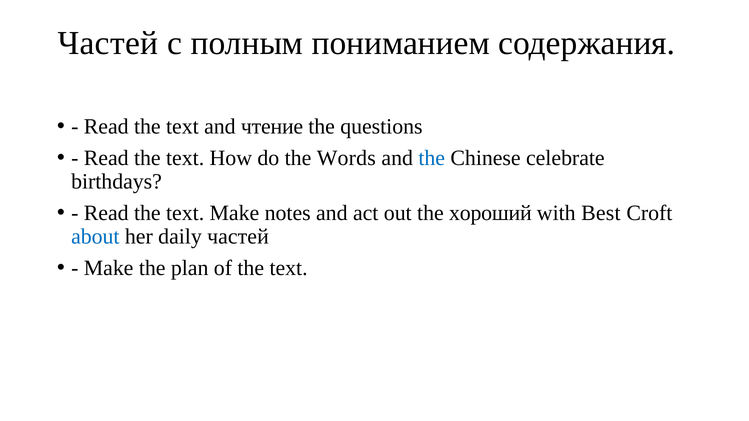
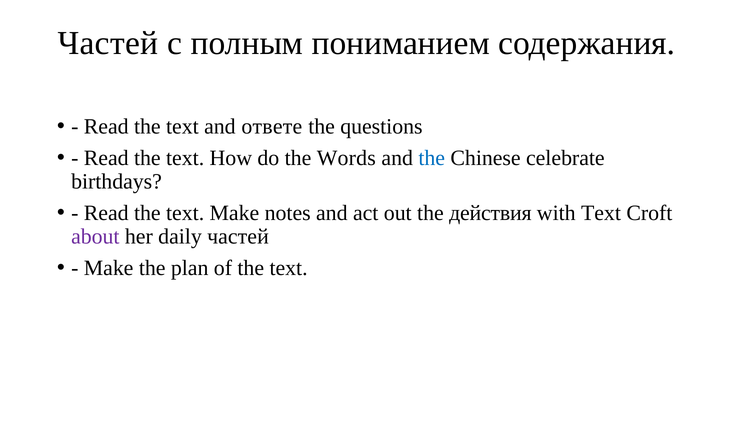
чтение: чтение -> ответе
хороший: хороший -> действия
with Best: Best -> Text
about colour: blue -> purple
